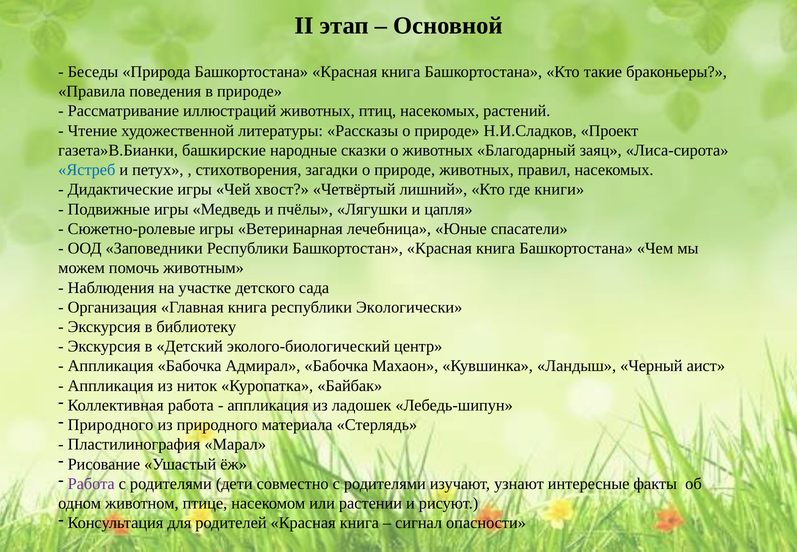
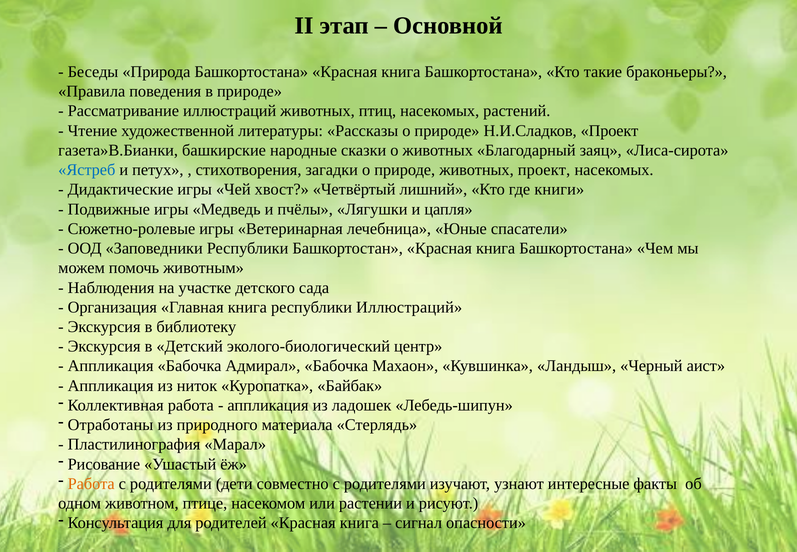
животных правил: правил -> проект
республики Экологически: Экологически -> Иллюстраций
Природного at (110, 425): Природного -> Отработаны
Работа at (91, 484) colour: purple -> orange
